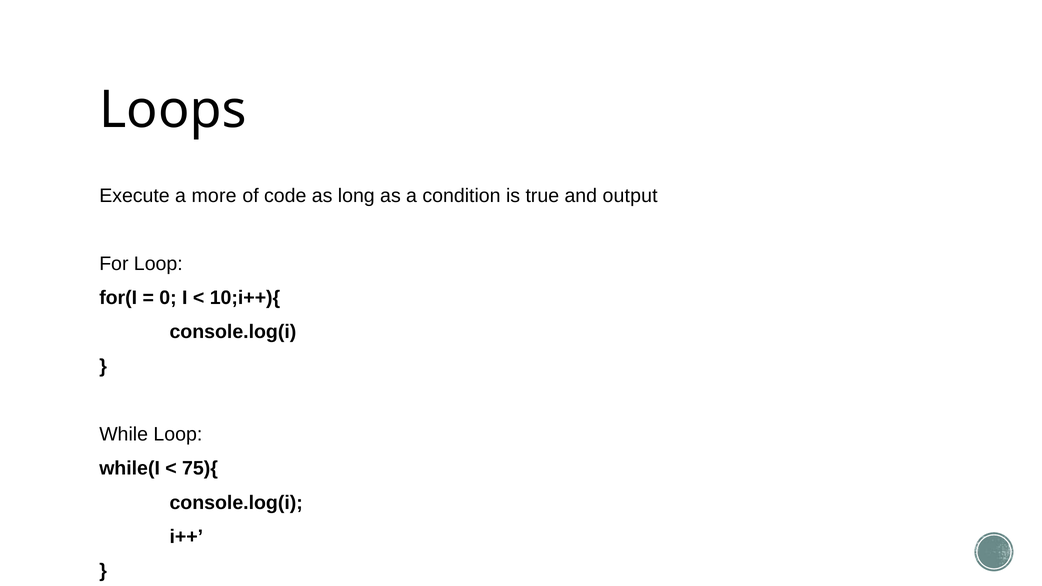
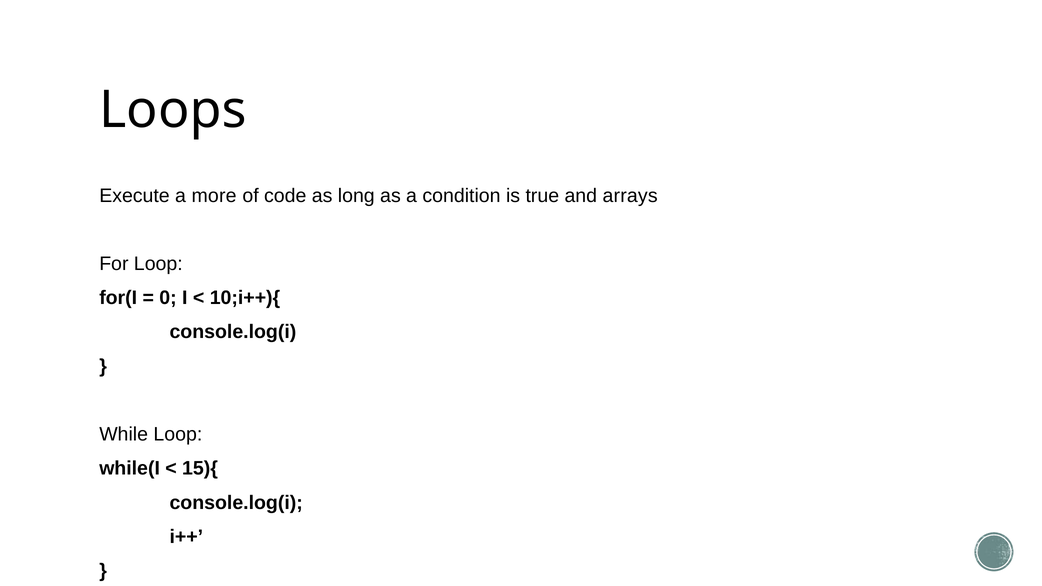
output: output -> arrays
75){: 75){ -> 15){
